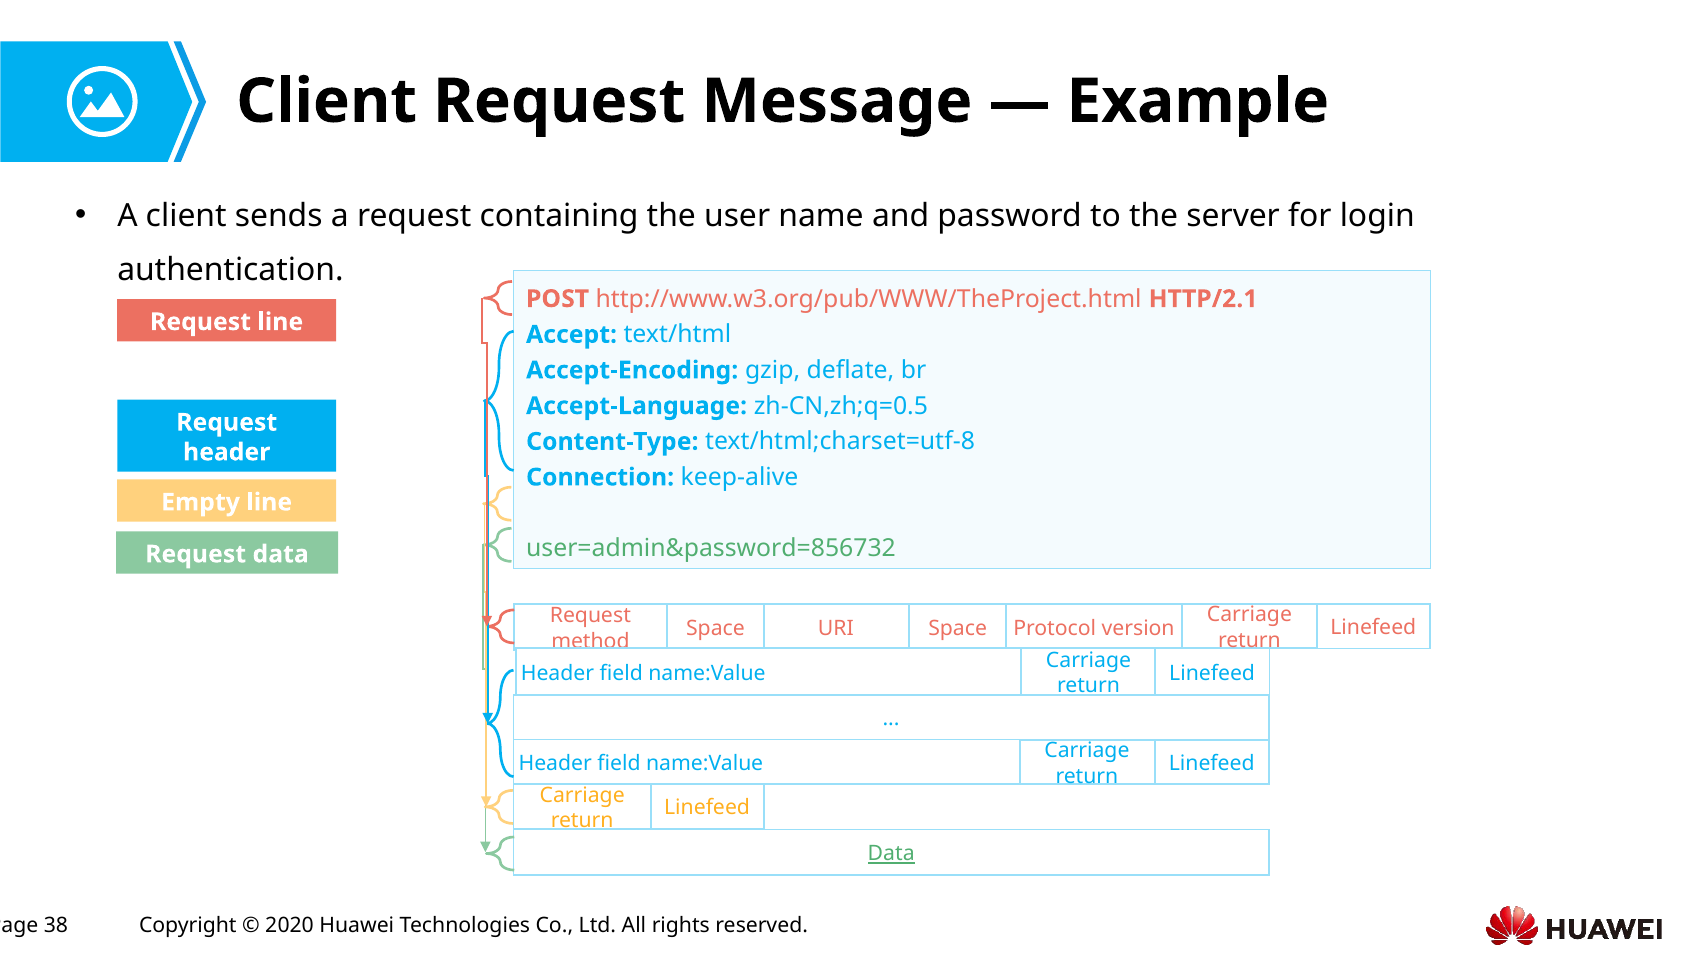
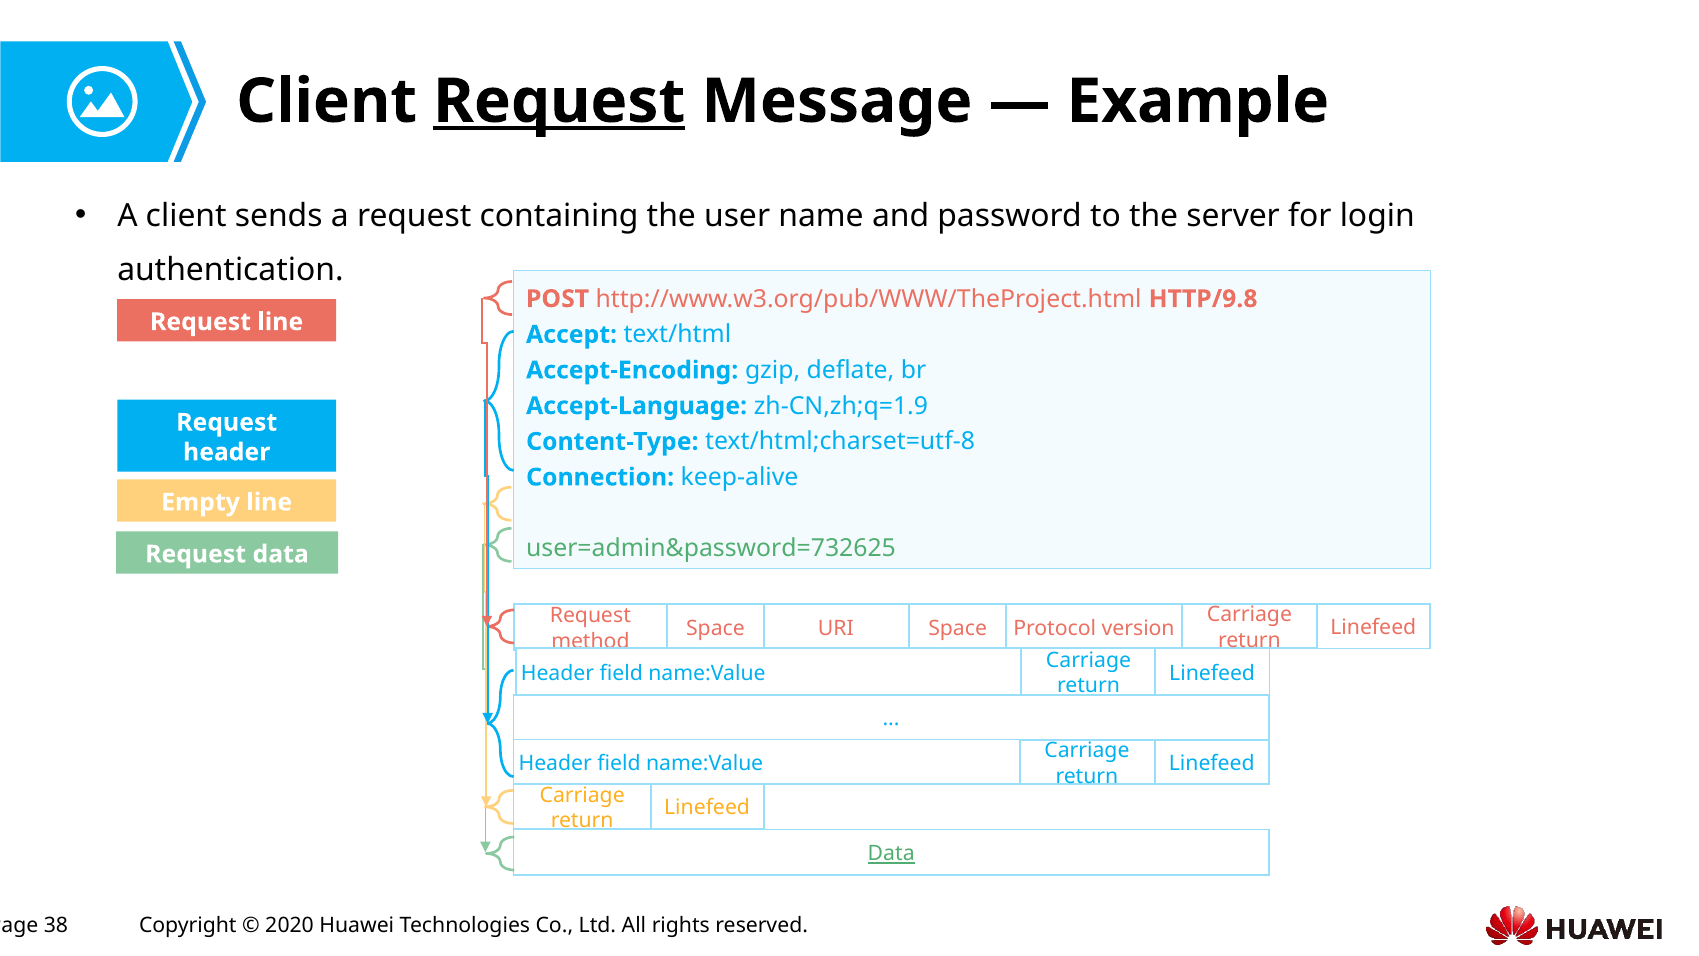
Request at (559, 101) underline: none -> present
HTTP/2.1: HTTP/2.1 -> HTTP/9.8
zh-CN,zh;q=0.5: zh-CN,zh;q=0.5 -> zh-CN,zh;q=1.9
user=admin&password=856732: user=admin&password=856732 -> user=admin&password=732625
